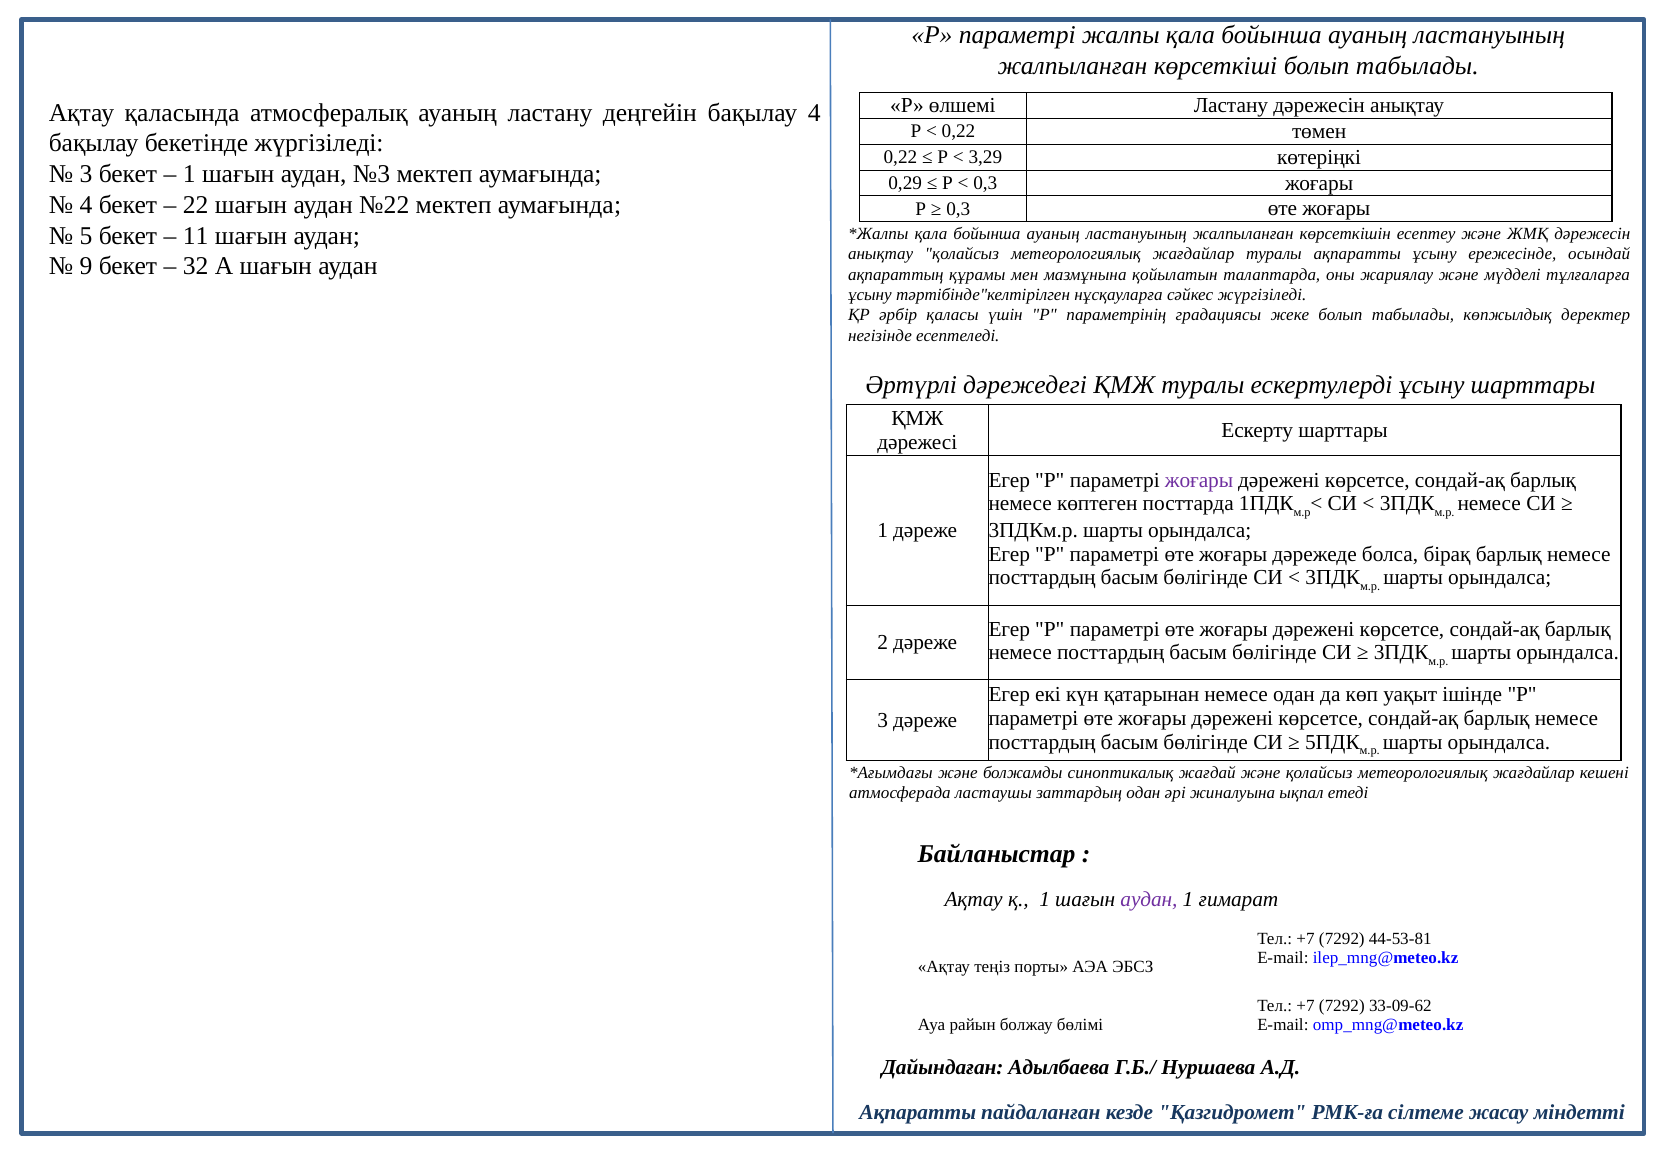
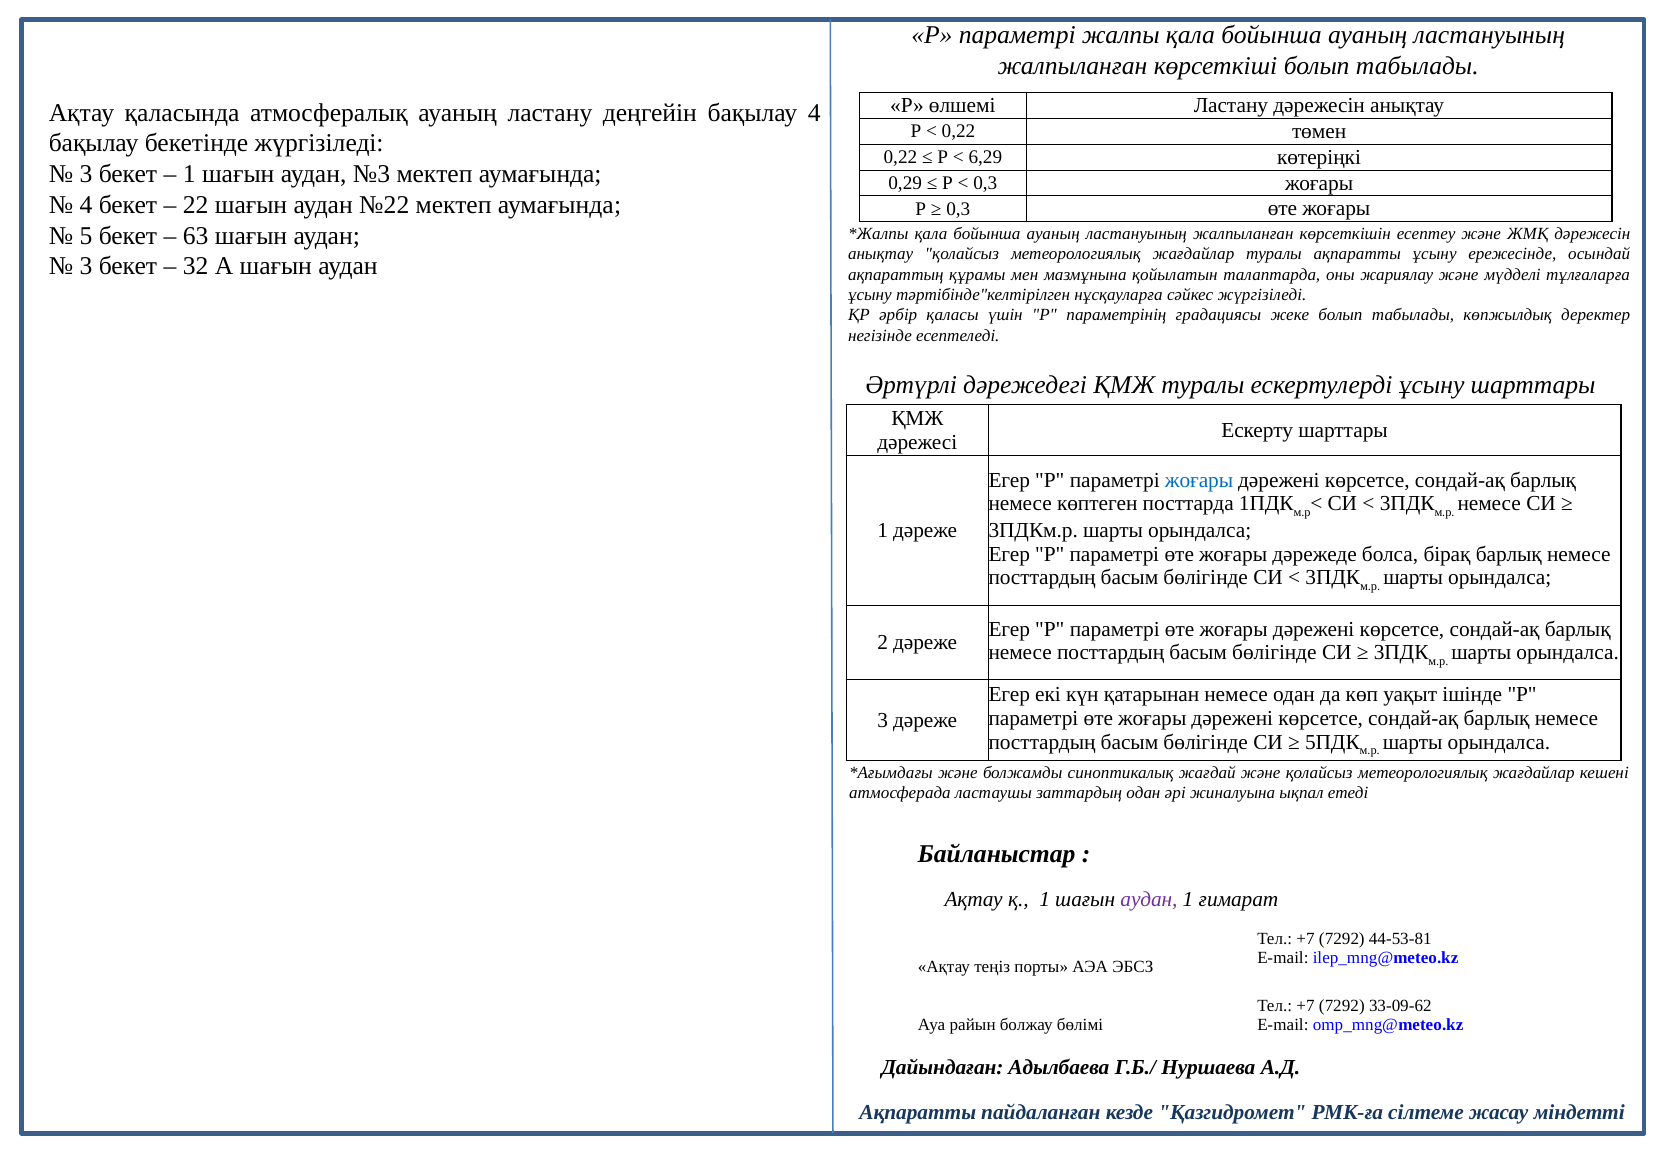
3,29: 3,29 -> 6,29
11: 11 -> 63
9 at (86, 267): 9 -> 3
жоғары at (1199, 480) colour: purple -> blue
